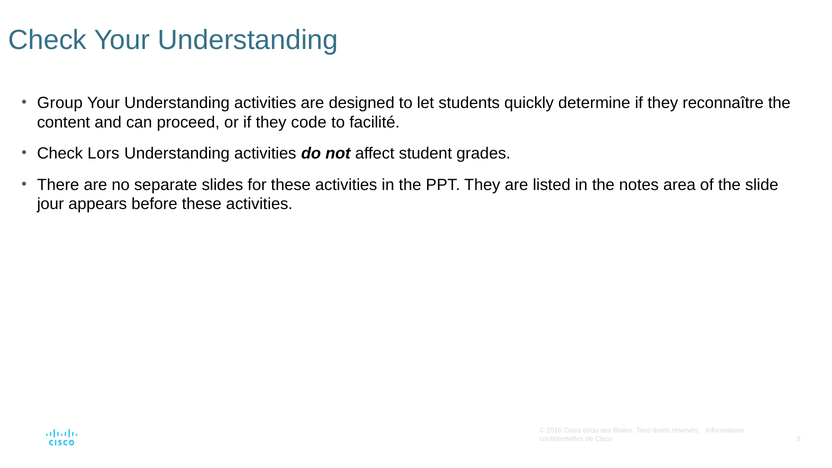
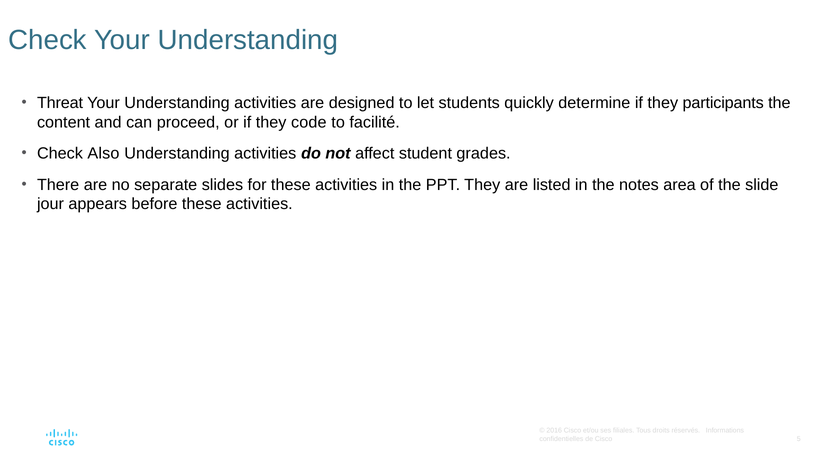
Group: Group -> Threat
reconnaître: reconnaître -> participants
Lors: Lors -> Also
